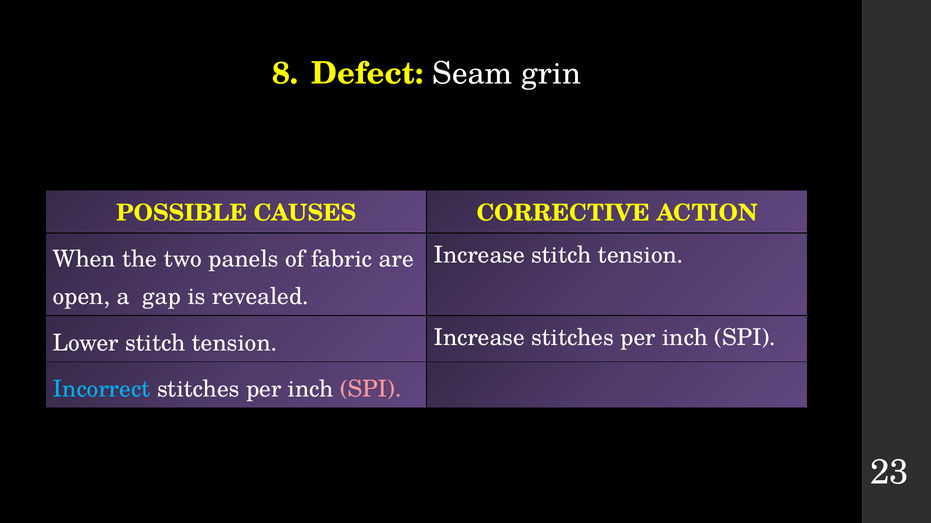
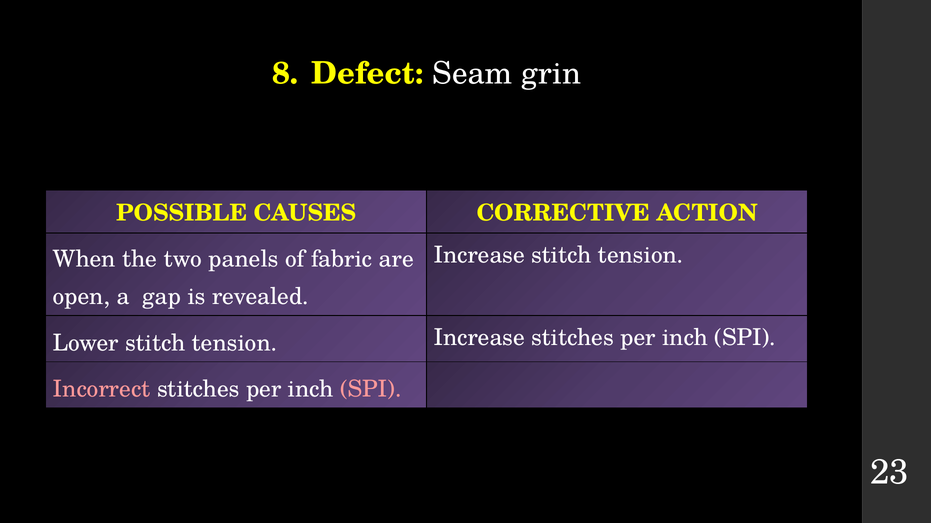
Incorrect colour: light blue -> pink
